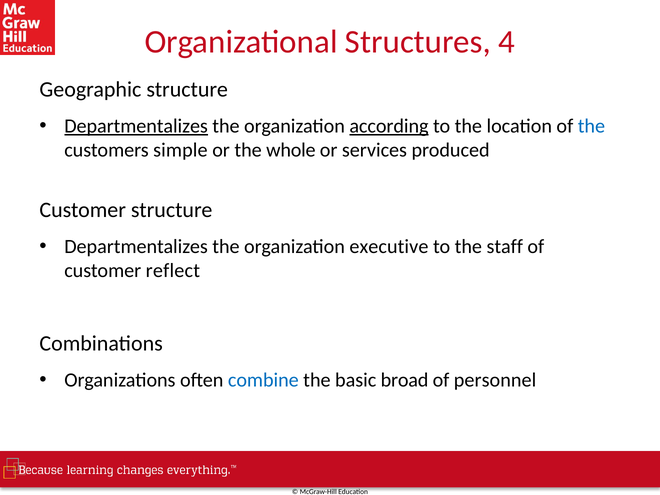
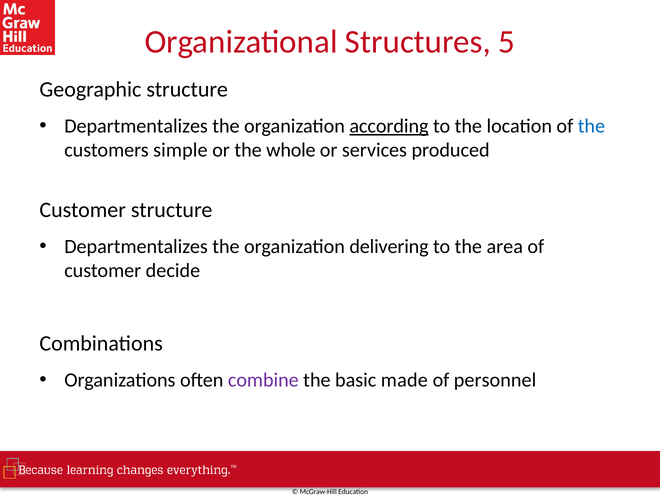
4: 4 -> 5
Departmentalizes at (136, 126) underline: present -> none
executive: executive -> delivering
staff: staff -> area
reflect: reflect -> decide
combine colour: blue -> purple
broad: broad -> made
